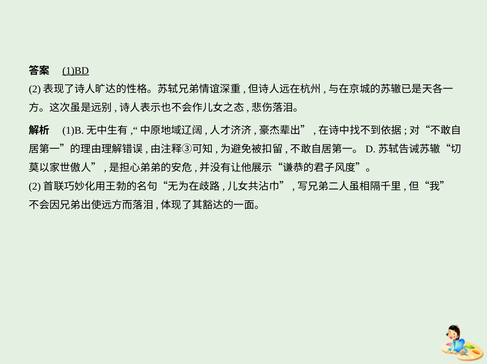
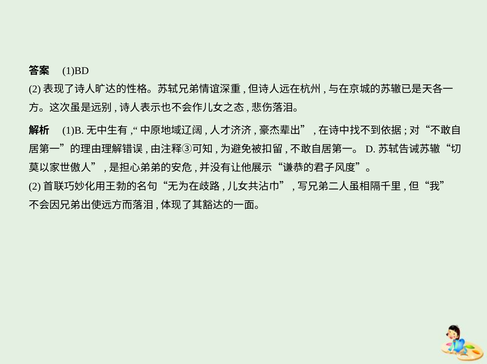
1)BD underline: present -> none
